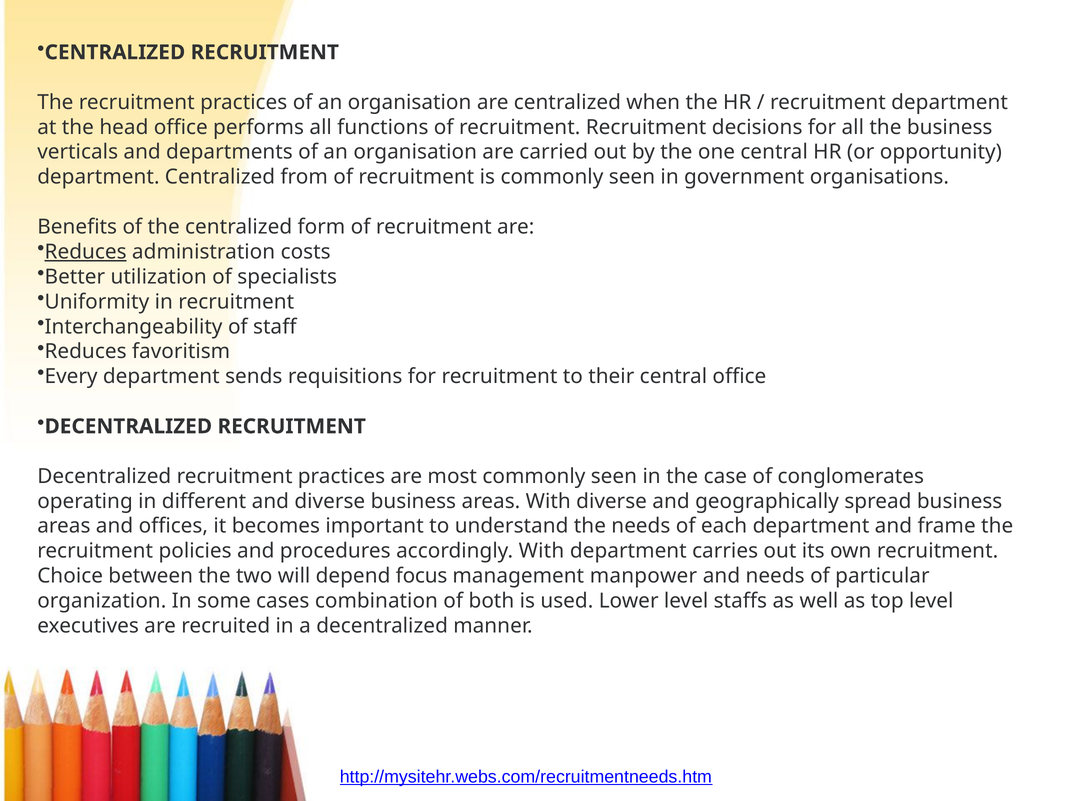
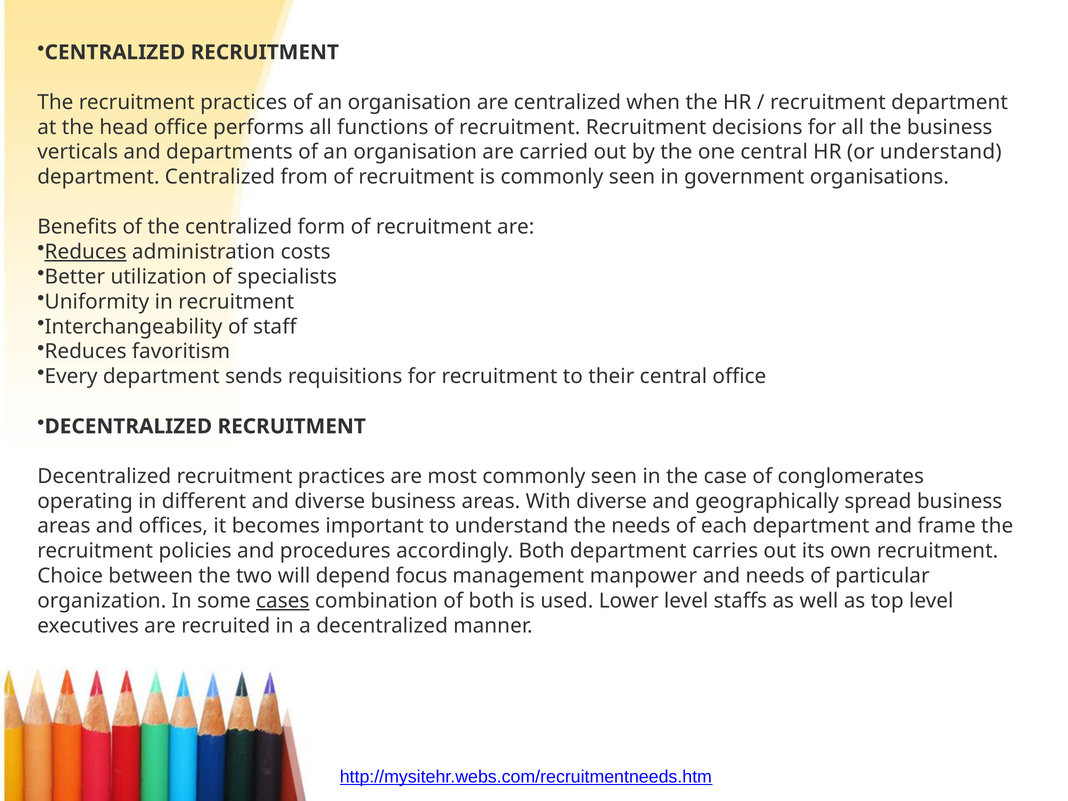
or opportunity: opportunity -> understand
accordingly With: With -> Both
cases underline: none -> present
